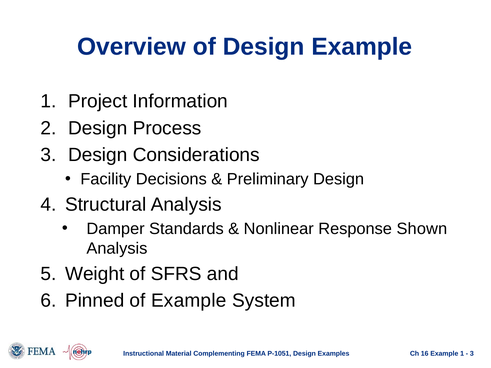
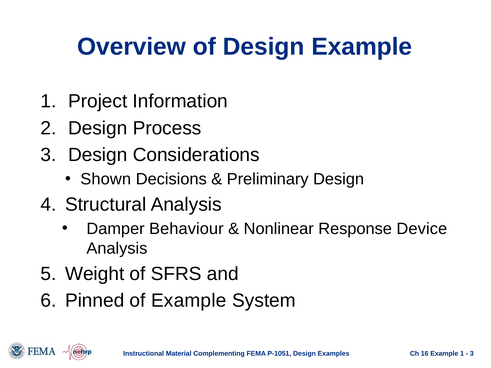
Facility: Facility -> Shown
Standards: Standards -> Behaviour
Shown: Shown -> Device
